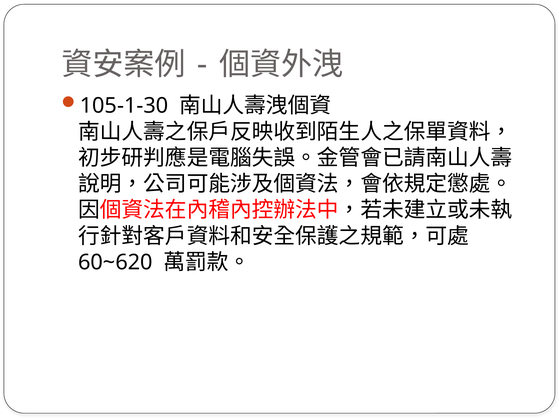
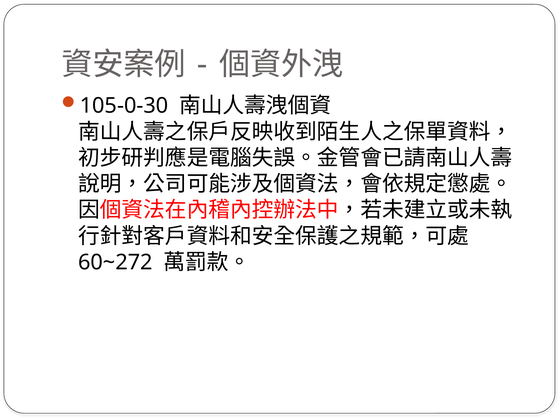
105-1-30: 105-1-30 -> 105-0-30
60~620: 60~620 -> 60~272
